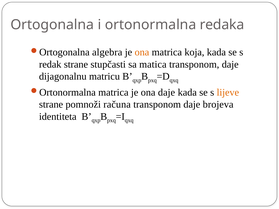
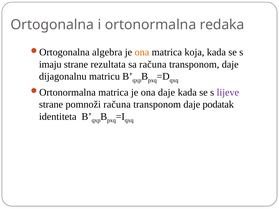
redak: redak -> imaju
stupčasti: stupčasti -> rezultata
sa matica: matica -> računa
lijeve colour: orange -> purple
brojeva: brojeva -> podatak
